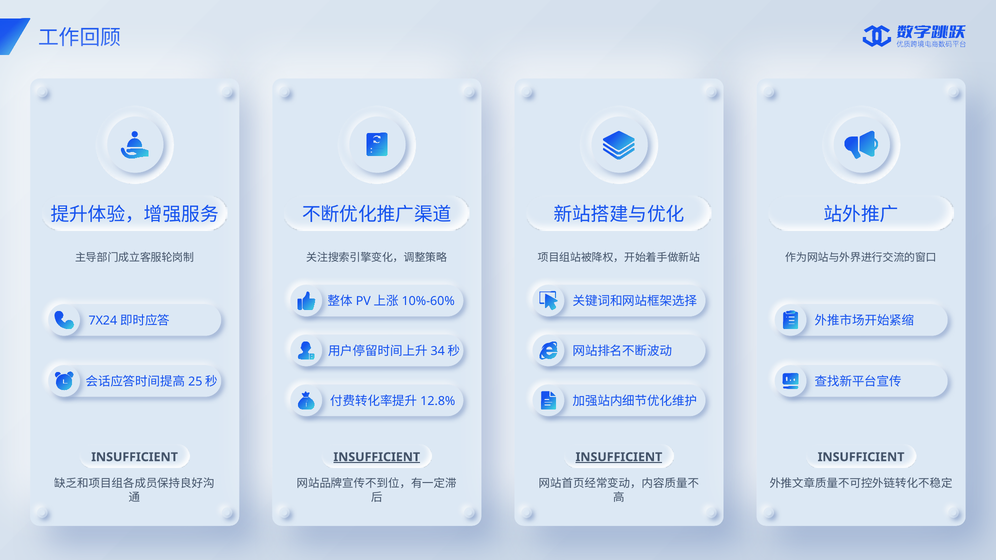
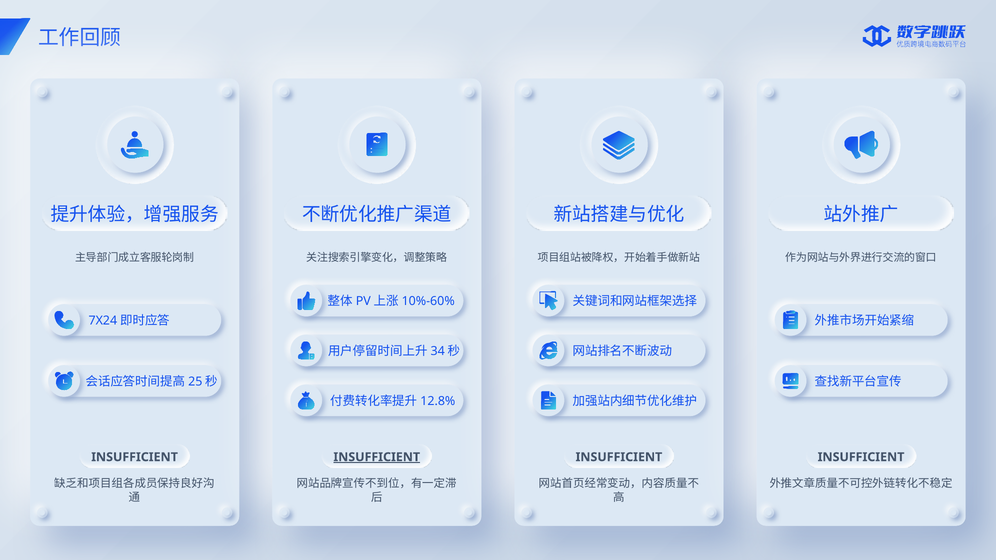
INSUFFICIENT at (619, 457) underline: present -> none
